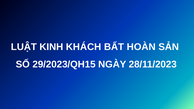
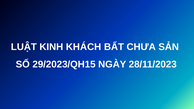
HOÀN: HOÀN -> CHƯA
